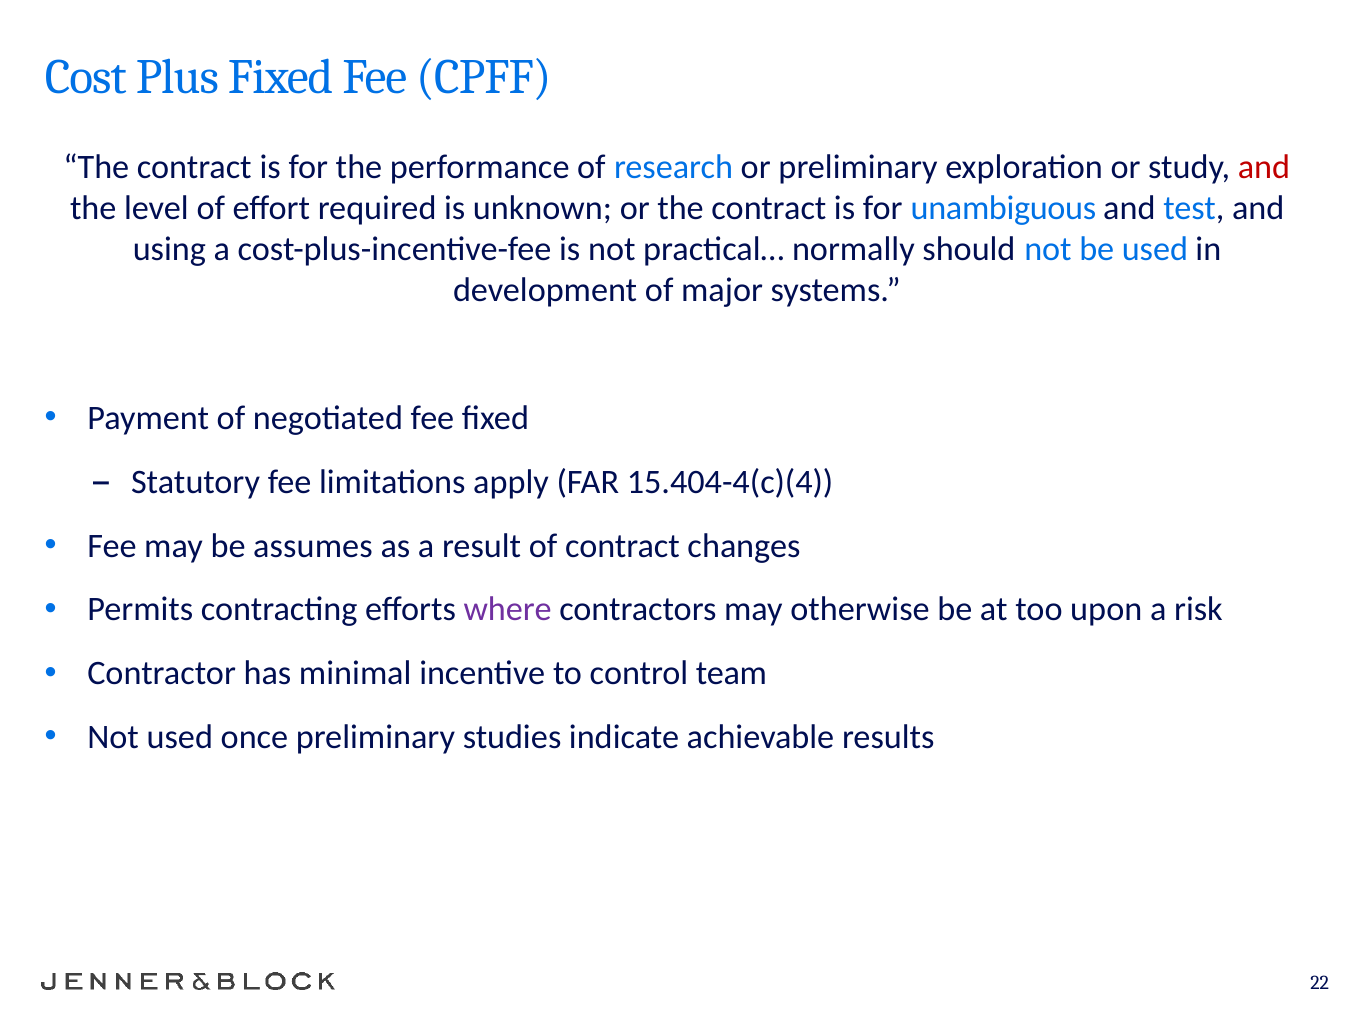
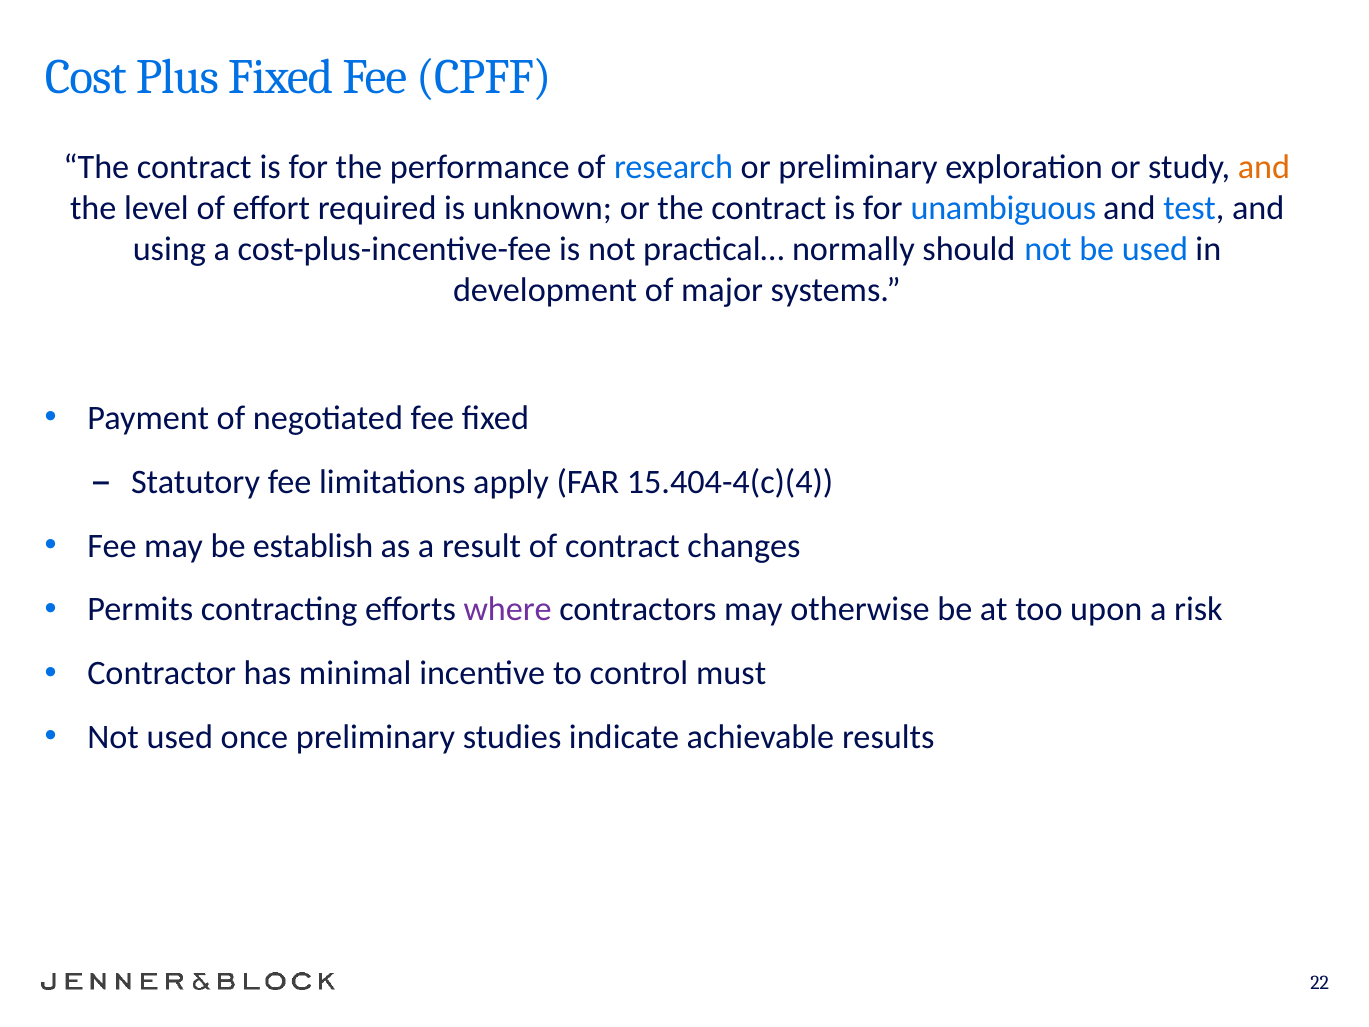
and at (1264, 167) colour: red -> orange
assumes: assumes -> establish
team: team -> must
